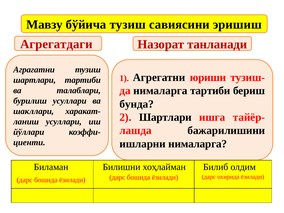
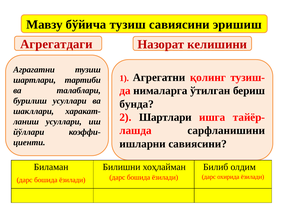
танланади: танланади -> келишини
юриши: юриши -> қолинг
нималарга тартиби: тартиби -> ўтилган
бажарилишини: бажарилишини -> сарфланишини
ишларни нималарга: нималарга -> савиясини
